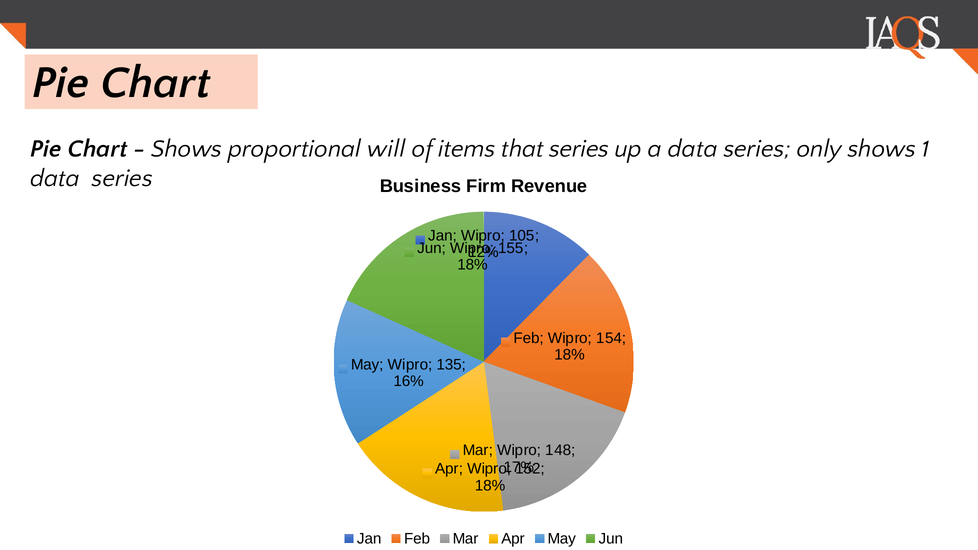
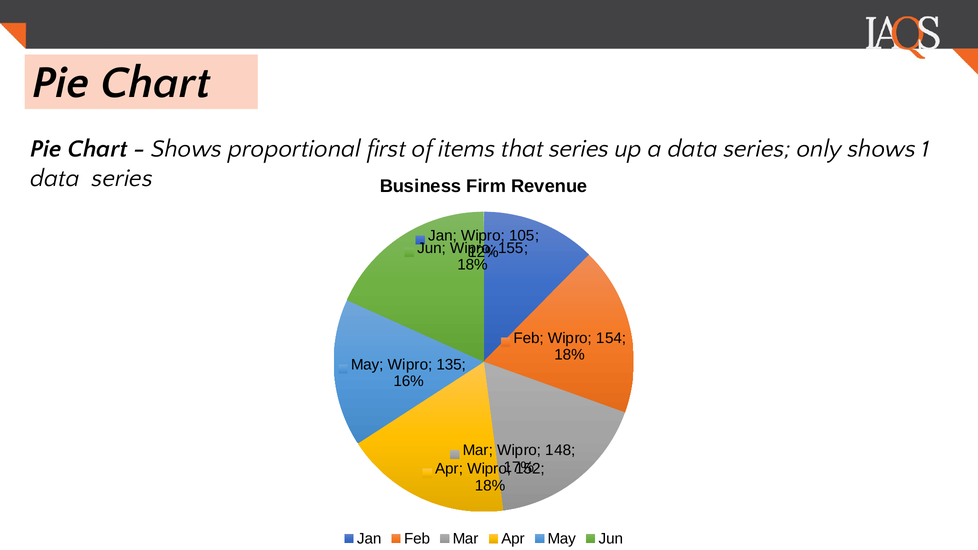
will: will -> first
